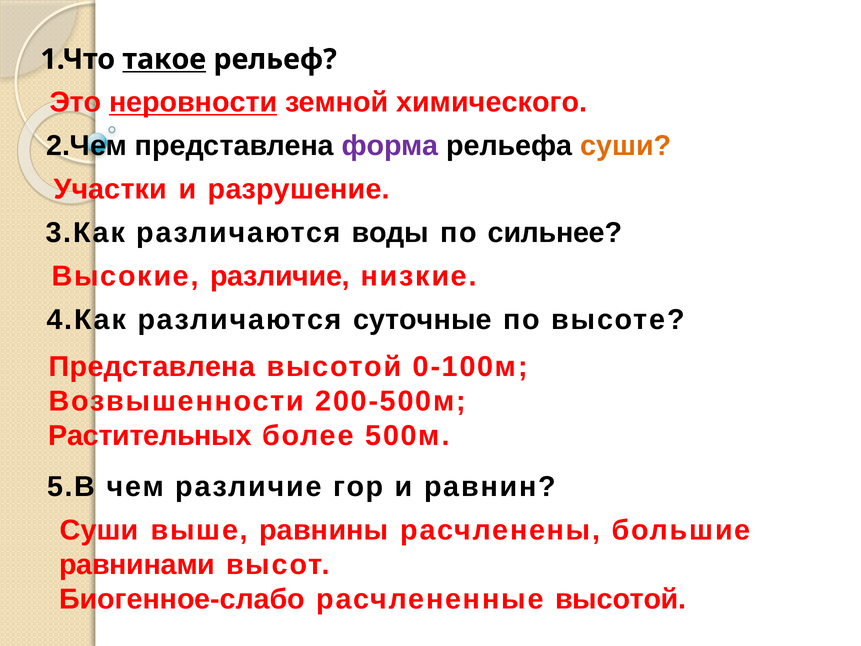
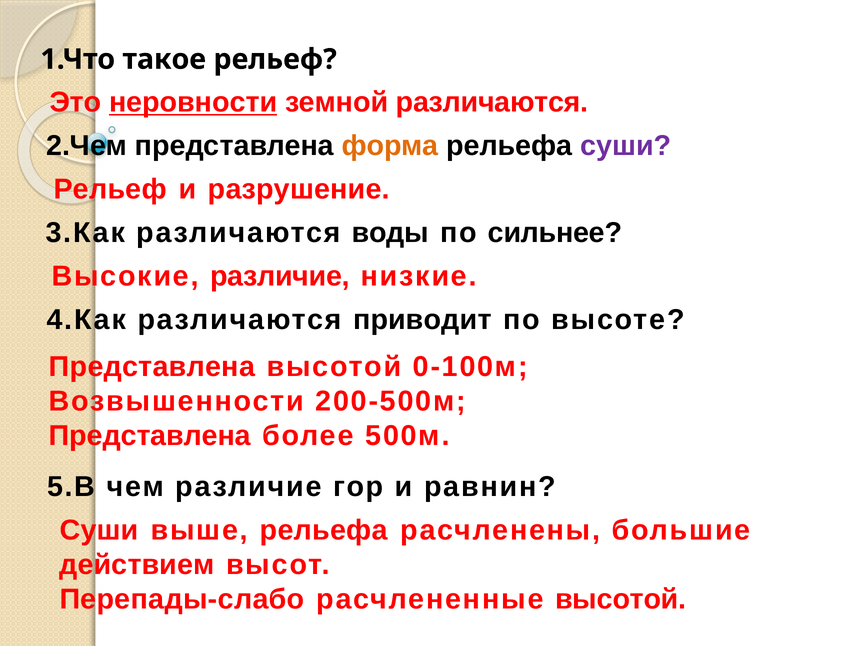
такое underline: present -> none
земной химического: химического -> различаются
форма colour: purple -> orange
суши at (626, 146) colour: orange -> purple
Участки at (110, 189): Участки -> Рельеф
суточные: суточные -> приводит
Растительных at (150, 435): Растительных -> Представлена
выше равнины: равнины -> рельефа
равнинами: равнинами -> действием
Биогенное-слабо: Биогенное-слабо -> Перепады-слабо
